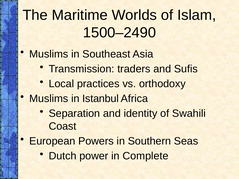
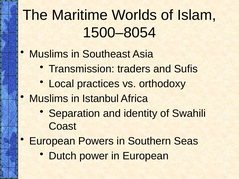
1500–2490: 1500–2490 -> 1500–8054
in Complete: Complete -> European
